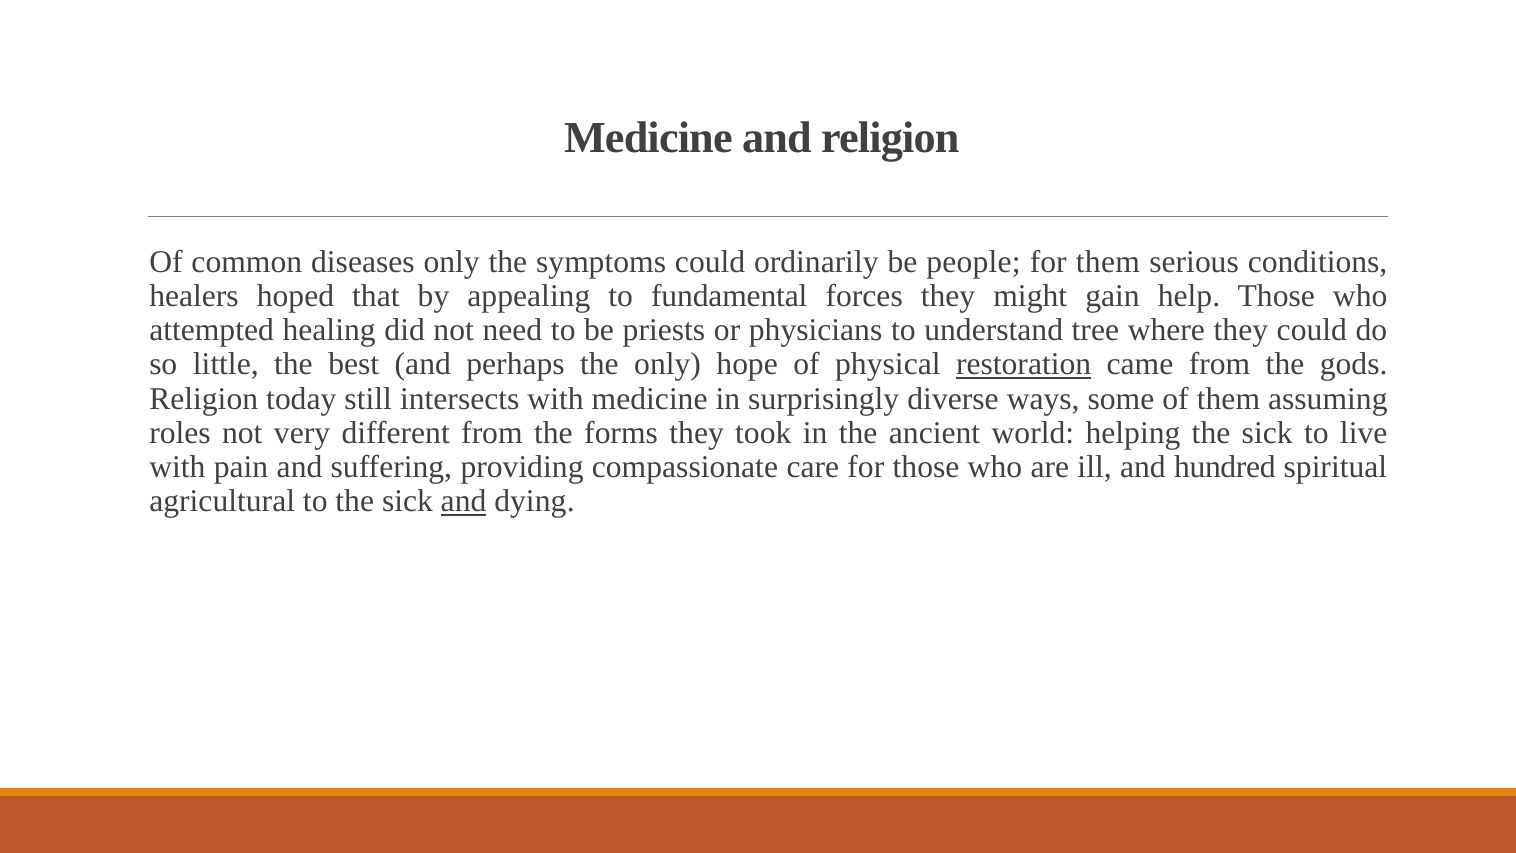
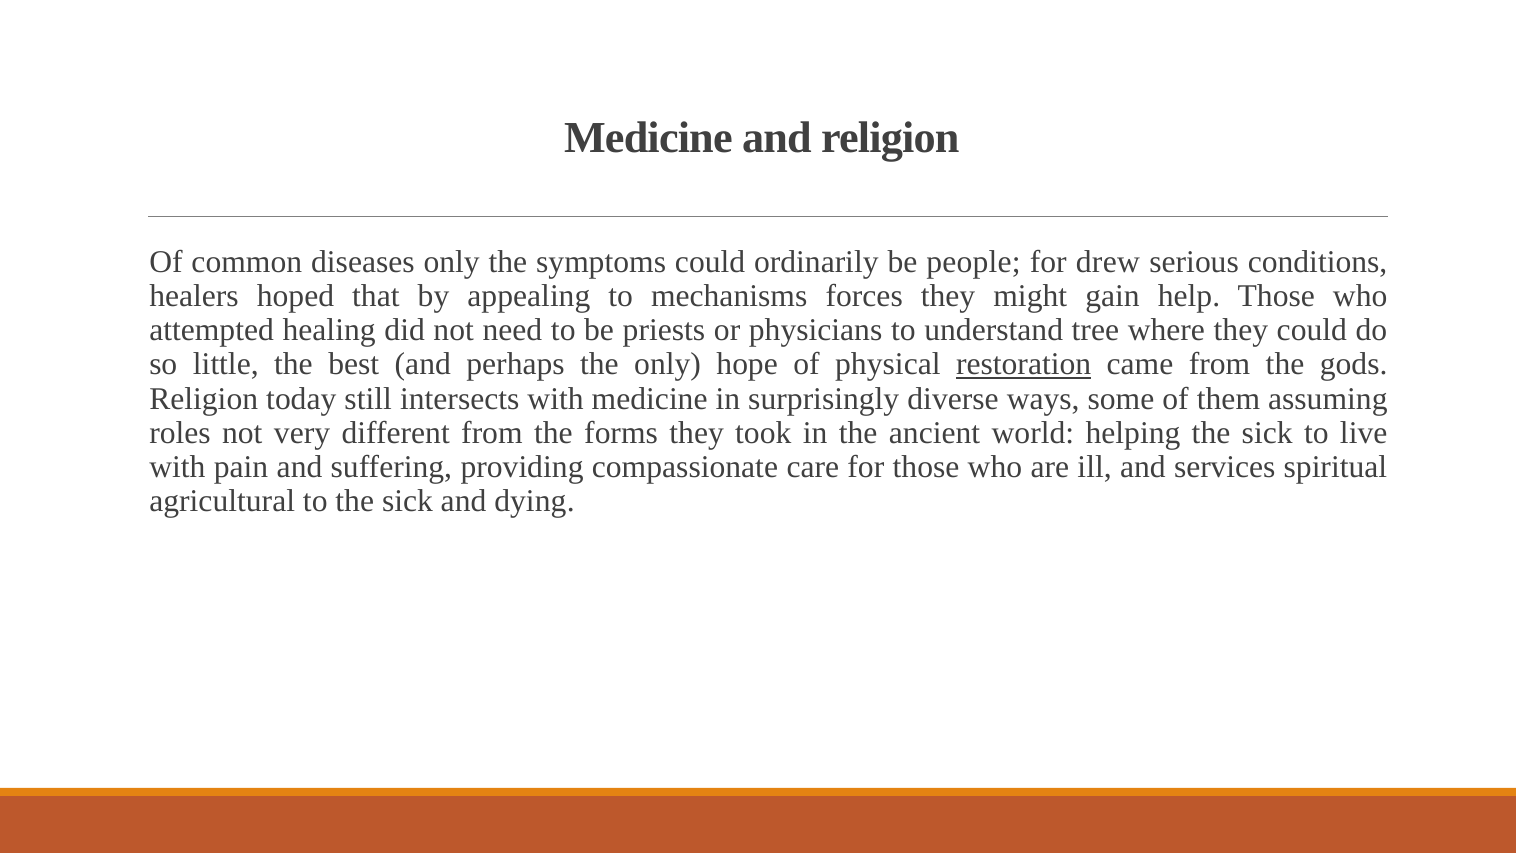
for them: them -> drew
fundamental: fundamental -> mechanisms
hundred: hundred -> services
and at (464, 501) underline: present -> none
